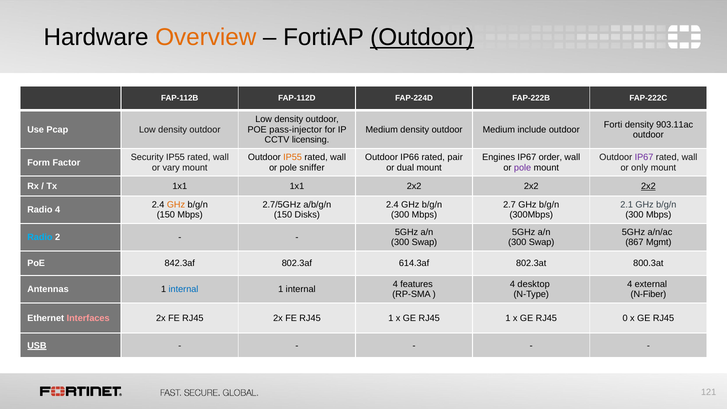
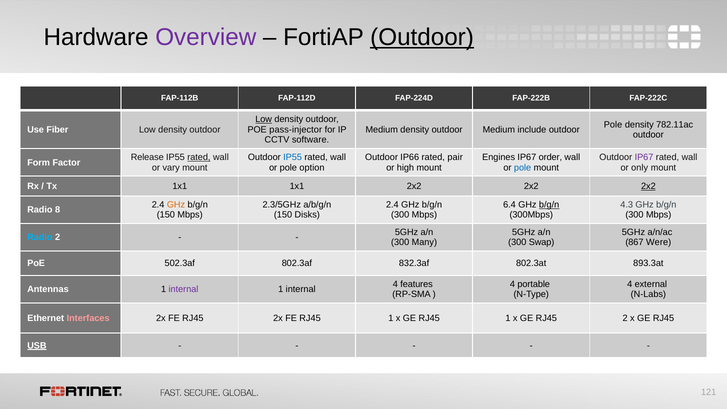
Overview colour: orange -> purple
Low at (264, 119) underline: none -> present
Forti at (613, 125): Forti -> Pole
903.11ac: 903.11ac -> 782.11ac
Pcap: Pcap -> Fiber
licensing: licensing -> software
Security: Security -> Release
rated at (199, 157) underline: none -> present
IP55 at (293, 157) colour: orange -> blue
sniffer: sniffer -> option
dual: dual -> high
pole at (523, 168) colour: purple -> blue
2.7/5GHz: 2.7/5GHz -> 2.3/5GHz
2.7: 2.7 -> 6.4
b/g/n at (549, 205) underline: none -> present
2.1: 2.1 -> 4.3
Radio 4: 4 -> 8
Swap at (424, 242): Swap -> Many
Mgmt: Mgmt -> Were
842.3af: 842.3af -> 502.3af
614.3af: 614.3af -> 832.3af
800.3at: 800.3at -> 893.3at
desktop: desktop -> portable
internal at (183, 289) colour: blue -> purple
N-Fiber: N-Fiber -> N-Labs
RJ45 0: 0 -> 2
